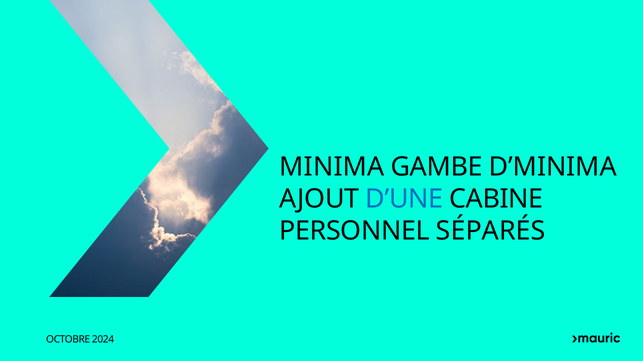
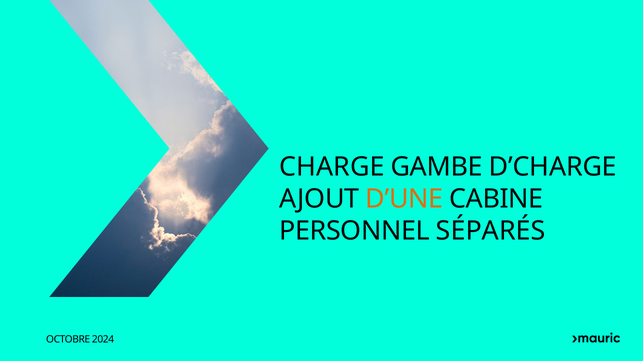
MINIMA: MINIMA -> CHARGE
D’MINIMA: D’MINIMA -> D’CHARGE
D’UNE colour: blue -> orange
